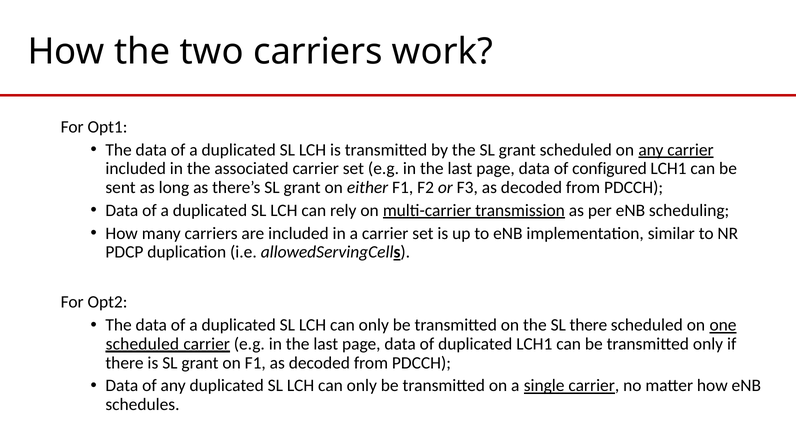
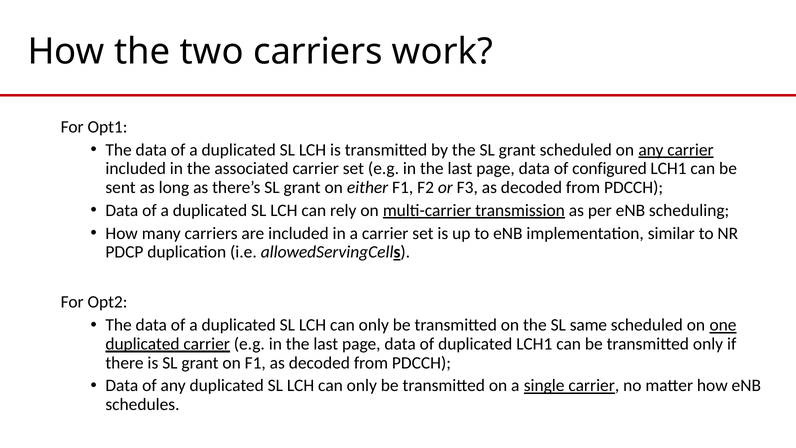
SL there: there -> same
scheduled at (142, 344): scheduled -> duplicated
